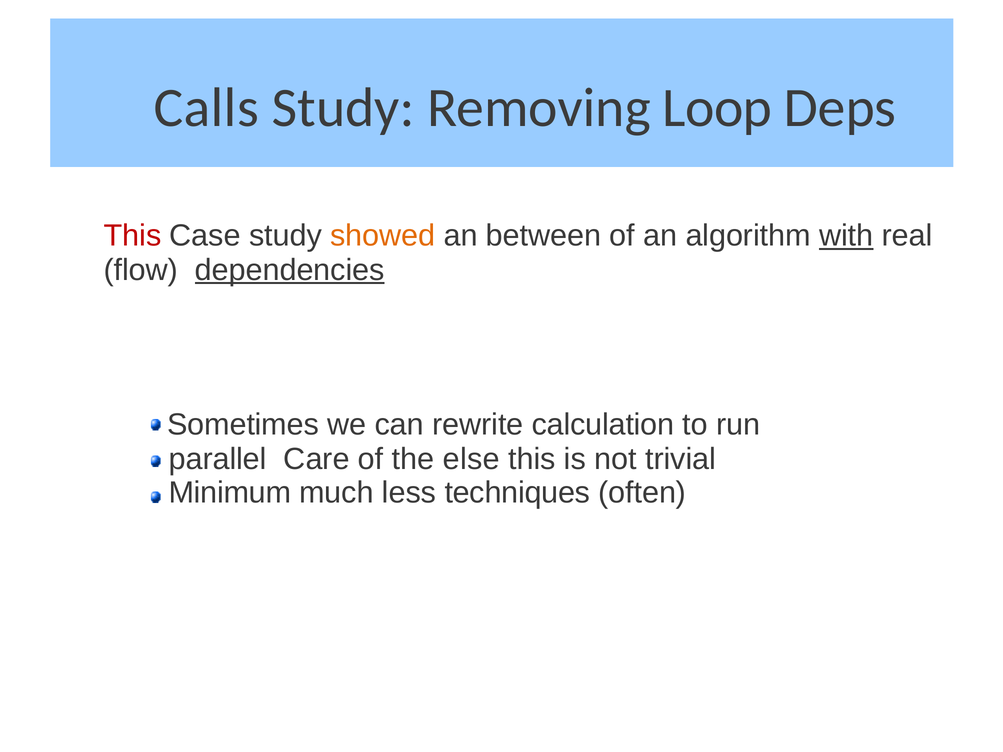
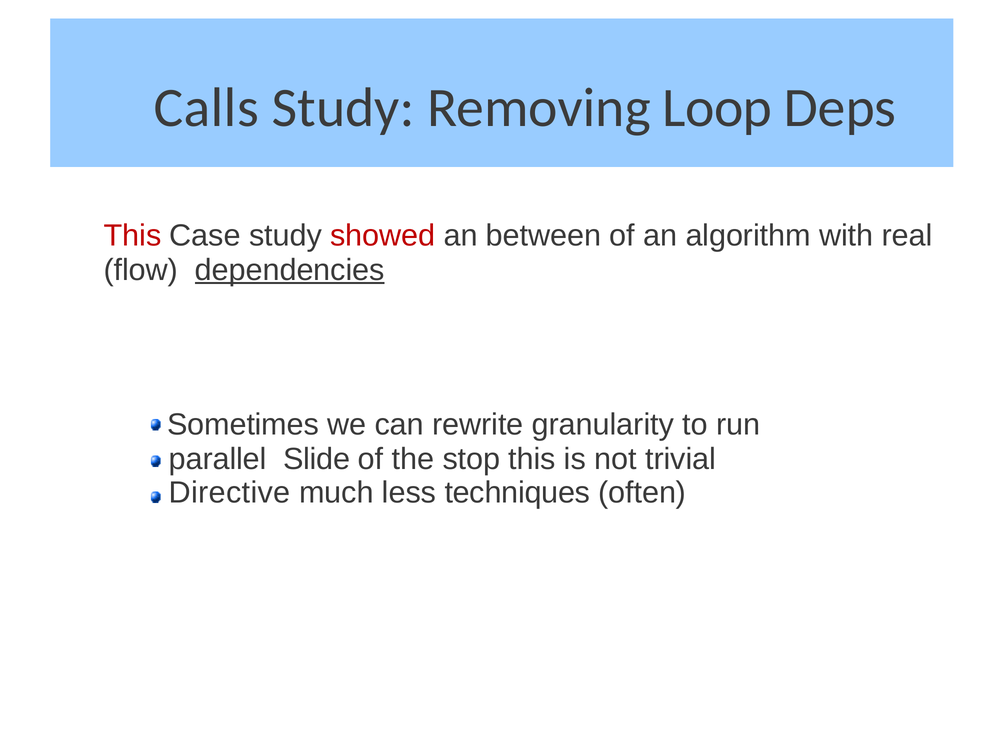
showed colour: orange -> red
with underline: present -> none
calculation: calculation -> granularity
Care: Care -> Slide
else: else -> stop
Minimum: Minimum -> Directive
